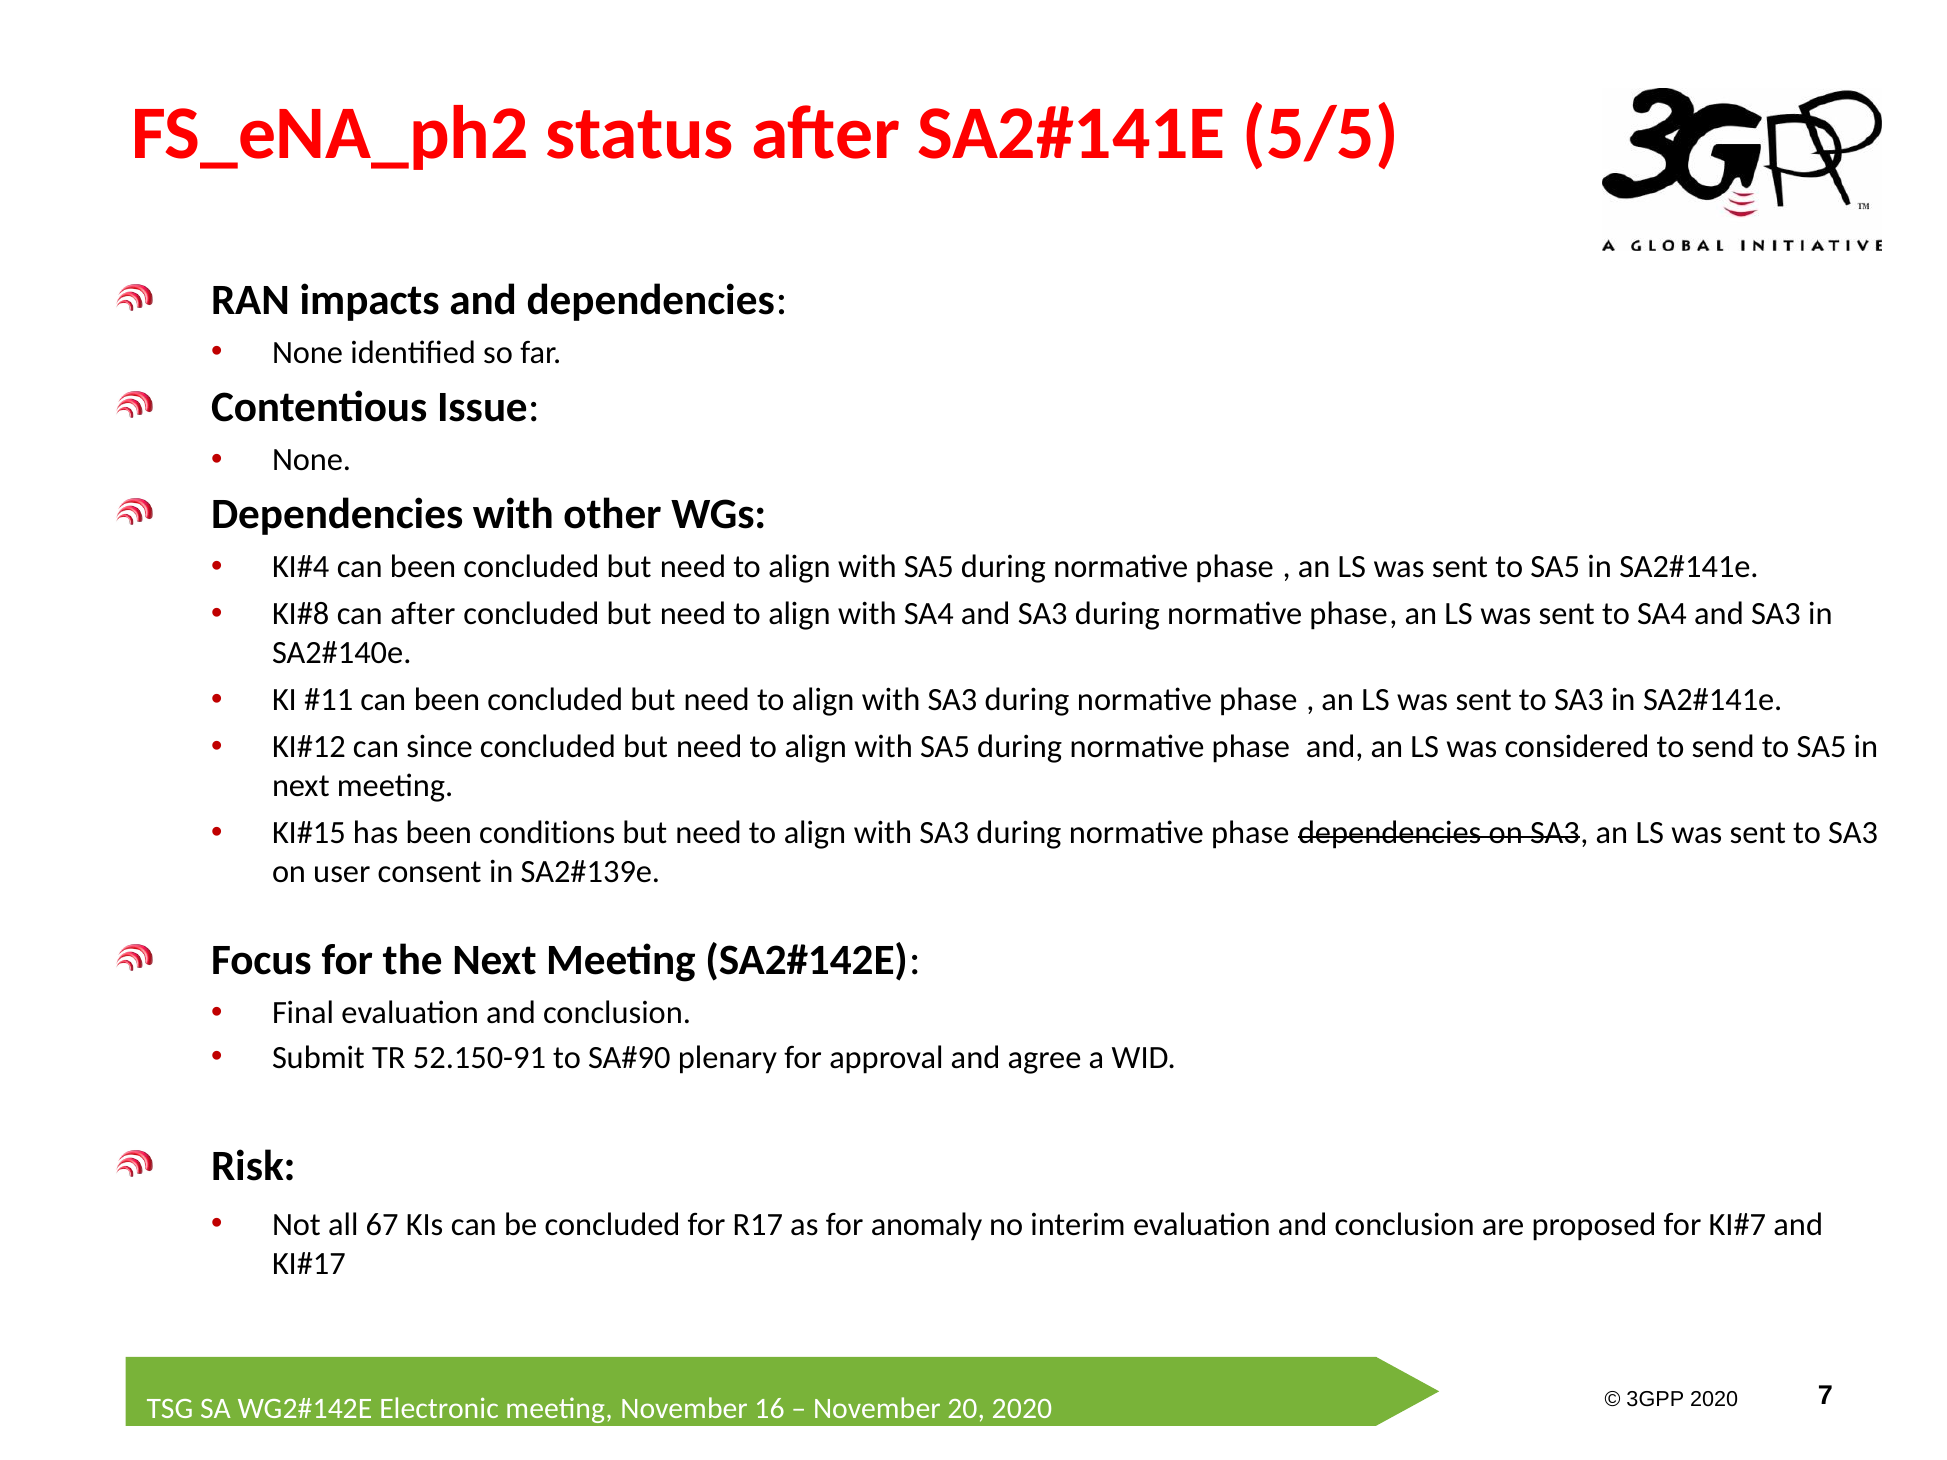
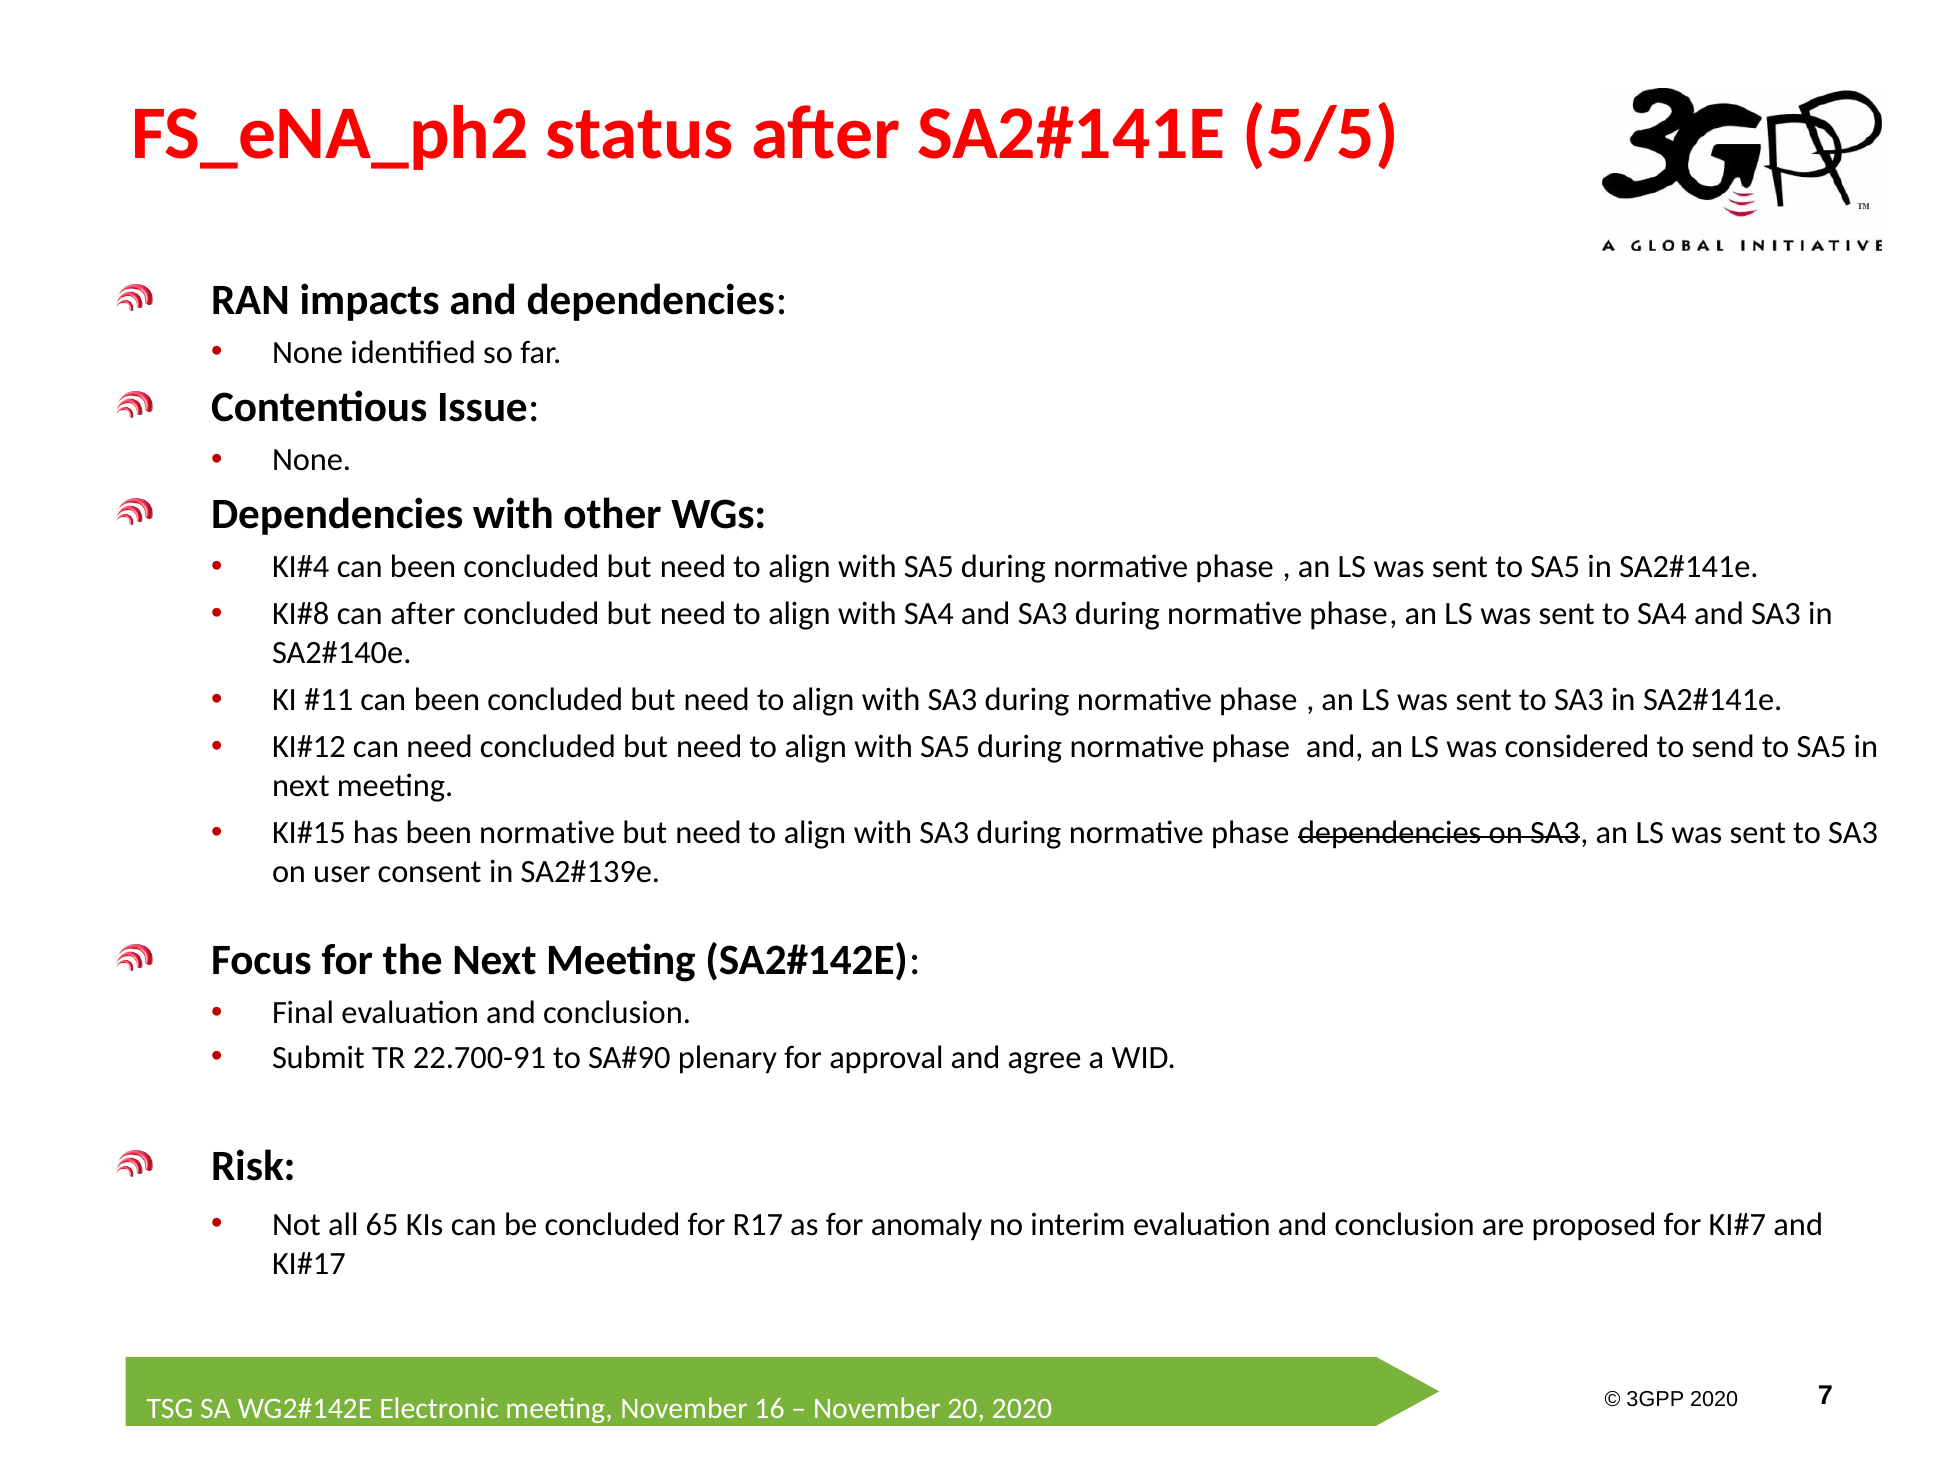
can since: since -> need
been conditions: conditions -> normative
52.150-91: 52.150-91 -> 22.700-91
67: 67 -> 65
